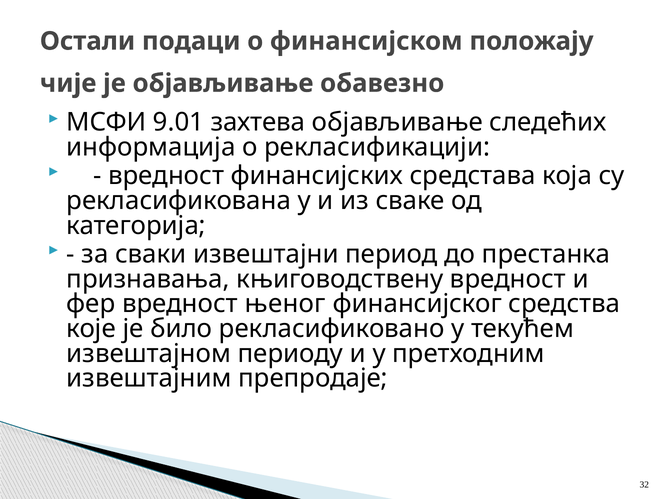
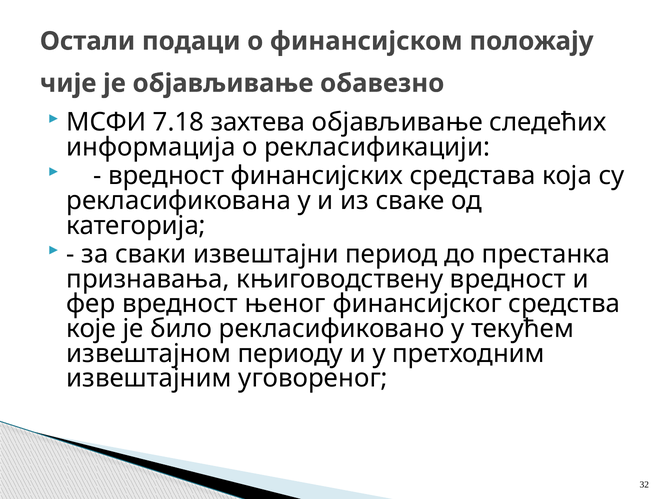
9.01: 9.01 -> 7.18
препродаје: препродаје -> уговореног
